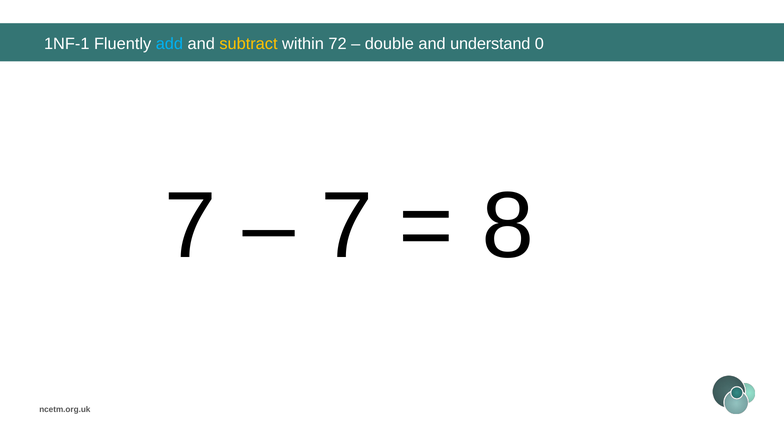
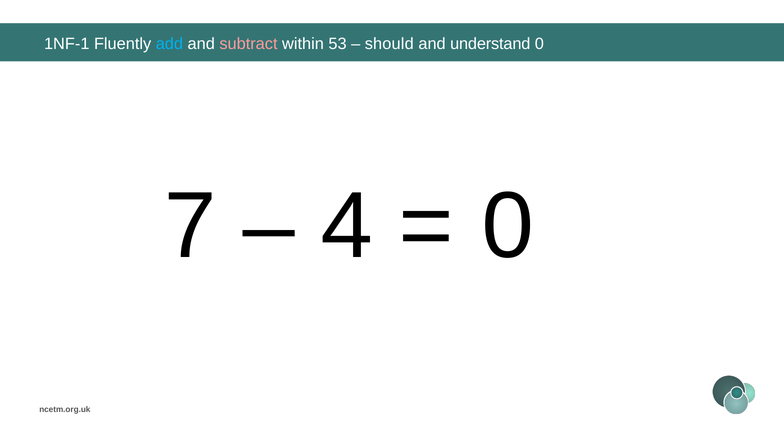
subtract colour: yellow -> pink
72: 72 -> 53
double: double -> should
7 at (347, 226): 7 -> 4
8 at (508, 226): 8 -> 0
